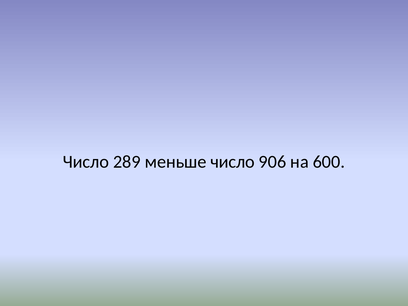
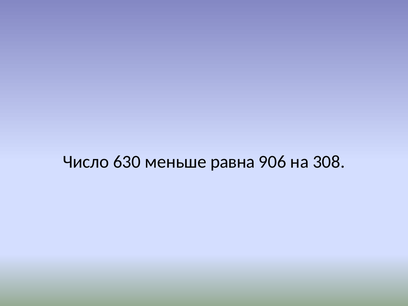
289: 289 -> 630
меньше число: число -> равна
600: 600 -> 308
